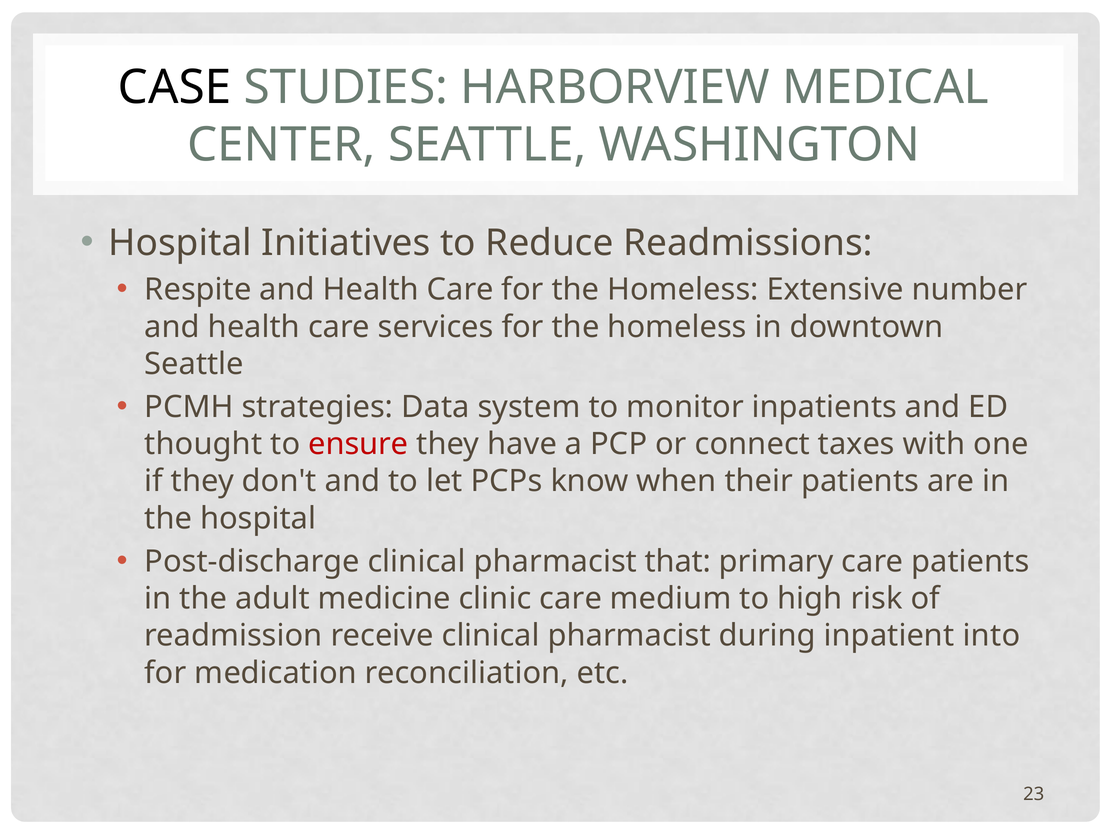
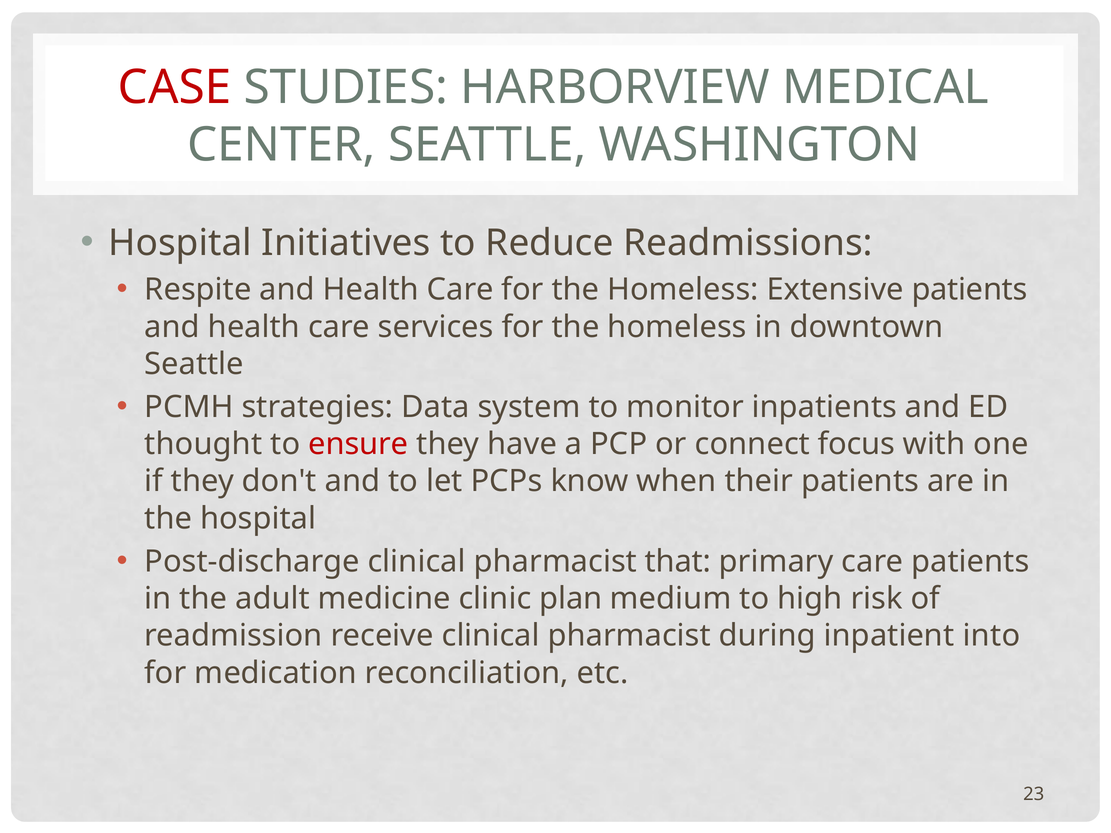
CASE colour: black -> red
Extensive number: number -> patients
taxes: taxes -> focus
clinic care: care -> plan
